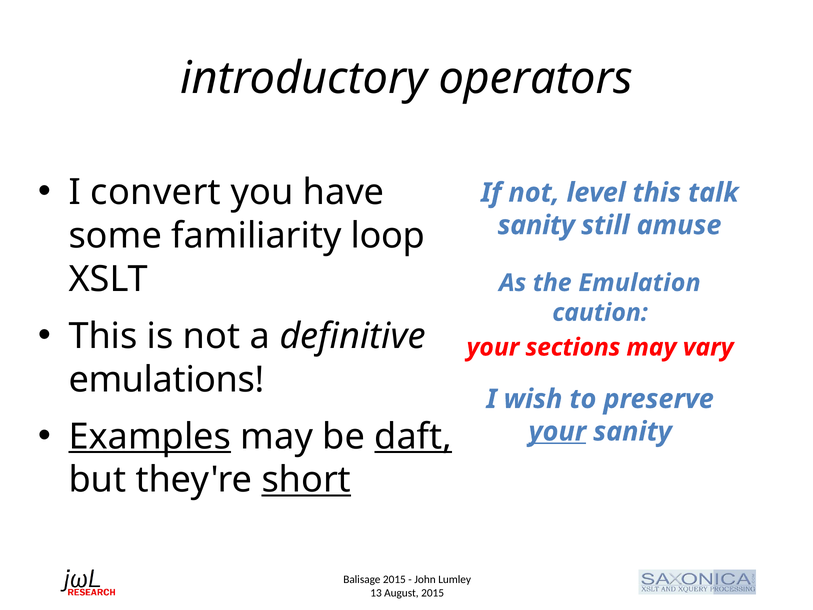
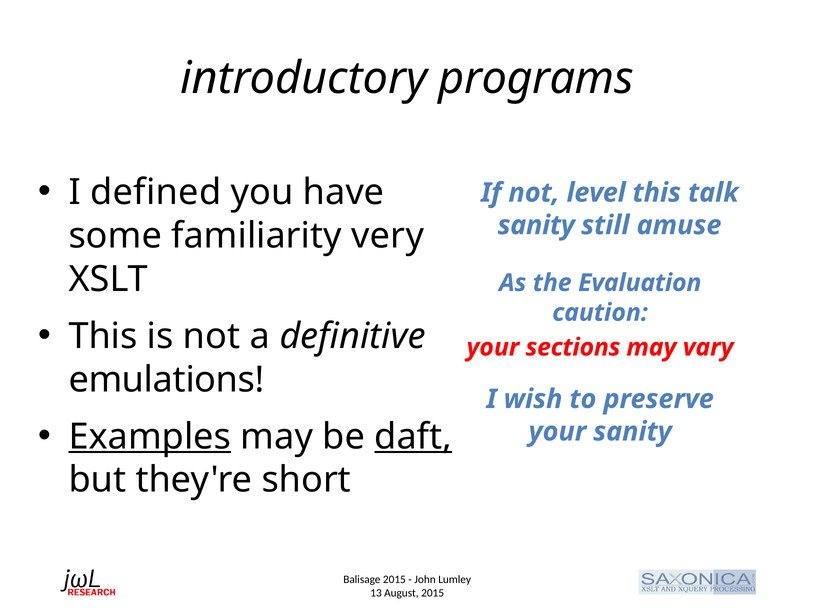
operators: operators -> programs
convert: convert -> defined
loop: loop -> very
Emulation: Emulation -> Evaluation
your at (557, 431) underline: present -> none
short underline: present -> none
